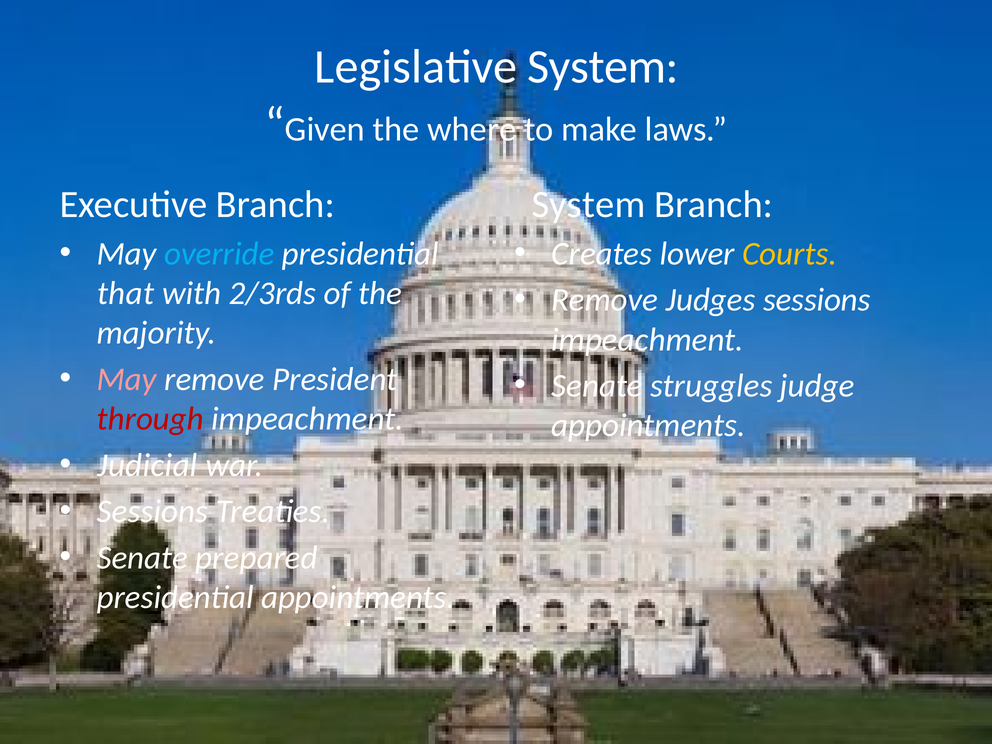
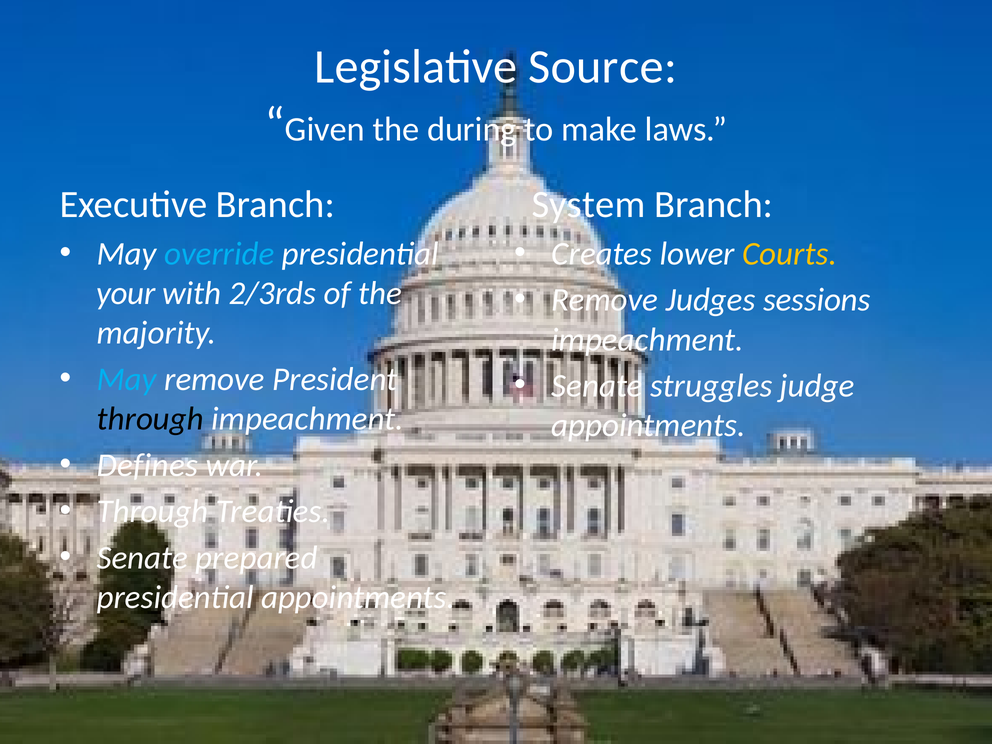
Legislative System: System -> Source
where: where -> during
that: that -> your
May at (127, 379) colour: pink -> light blue
through at (150, 419) colour: red -> black
Judicial: Judicial -> Defines
Sessions at (152, 512): Sessions -> Through
